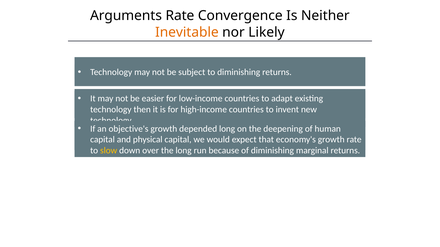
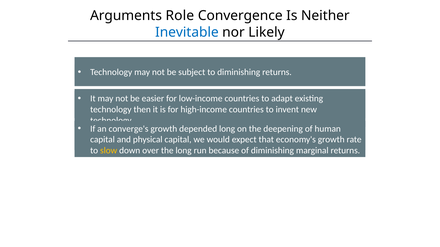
Arguments Rate: Rate -> Role
Inevitable colour: orange -> blue
objective's: objective's -> converge's
